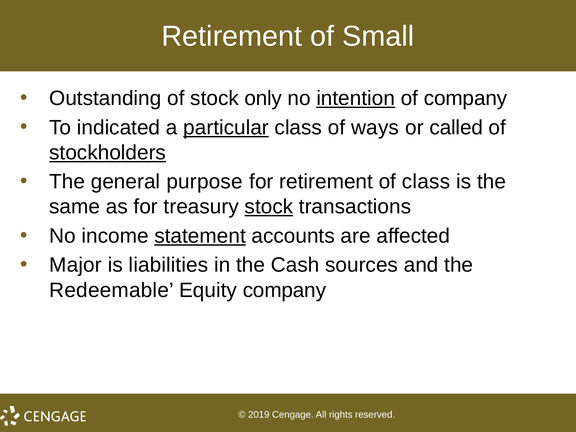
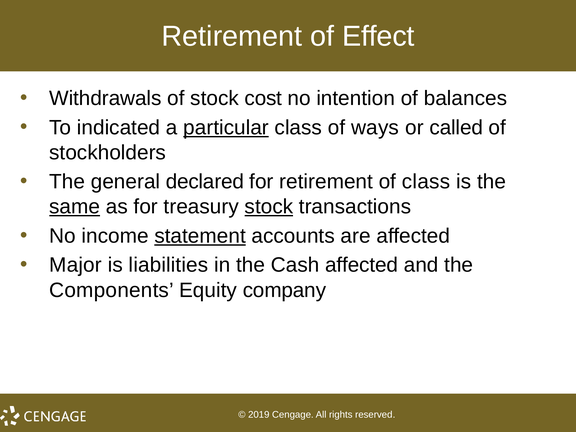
Small: Small -> Effect
Outstanding: Outstanding -> Withdrawals
stock only: only -> cost
intention underline: present -> none
of company: company -> balances
stockholders underline: present -> none
purpose: purpose -> declared
same underline: none -> present
Cash sources: sources -> affected
Redeemable: Redeemable -> Components
